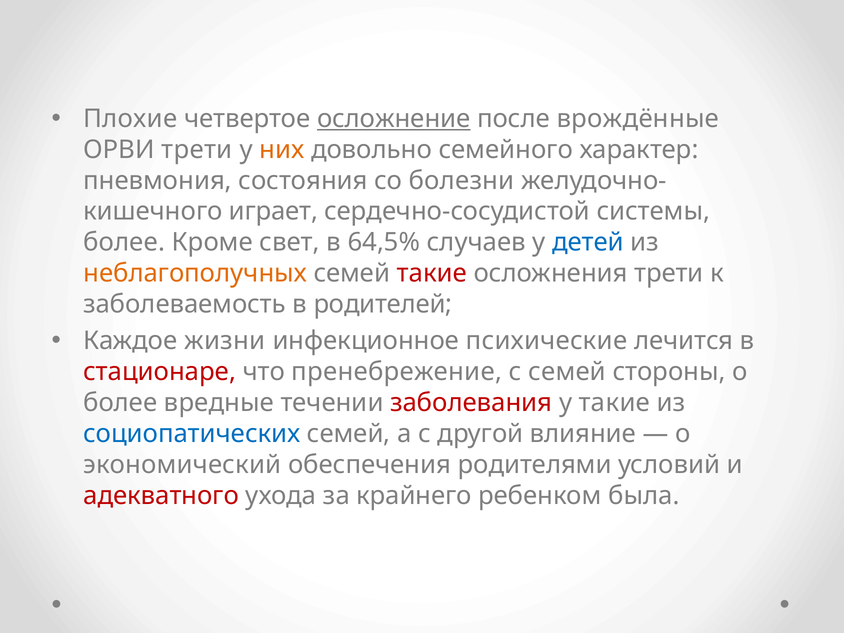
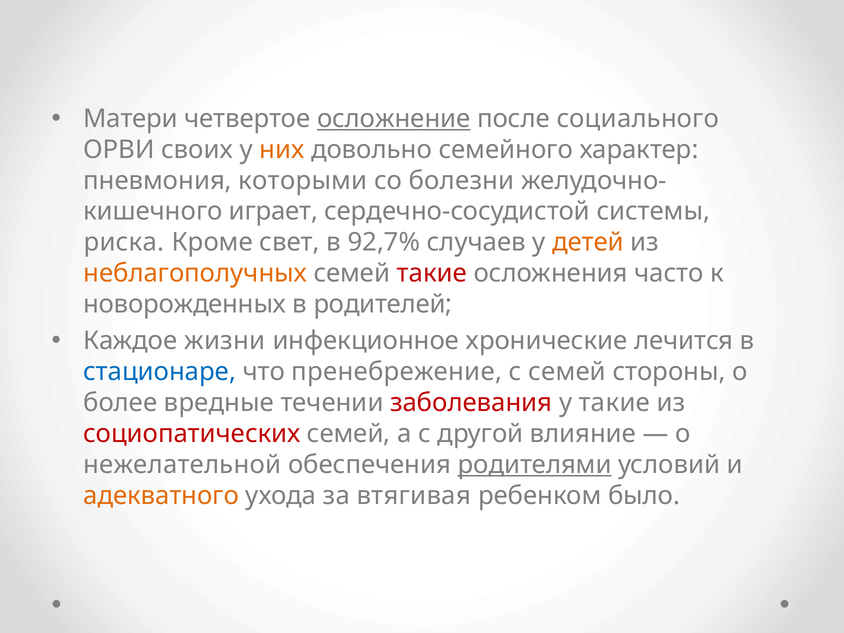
Плохие: Плохие -> Матери
врождённые: врождённые -> социального
ОРВИ трети: трети -> своих
состояния: состояния -> которыми
более at (124, 242): более -> риска
64,5%: 64,5% -> 92,7%
детей colour: blue -> orange
осложнения трети: трети -> часто
заболеваемость: заболеваемость -> новорожденных
психические: психические -> хронические
стационаре colour: red -> blue
социопатических colour: blue -> red
экономический: экономический -> нежелательной
родителями underline: none -> present
адекватного colour: red -> orange
крайнего: крайнего -> втягивая
была: была -> было
